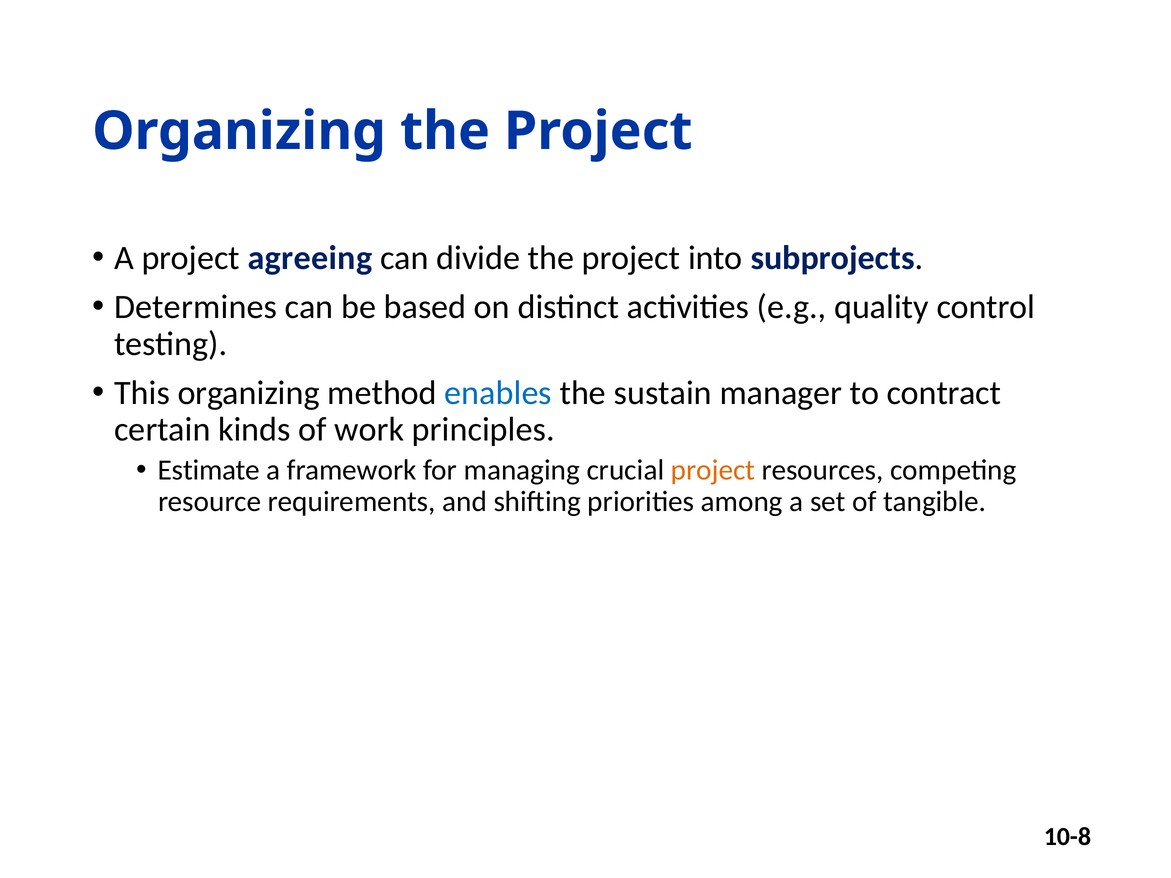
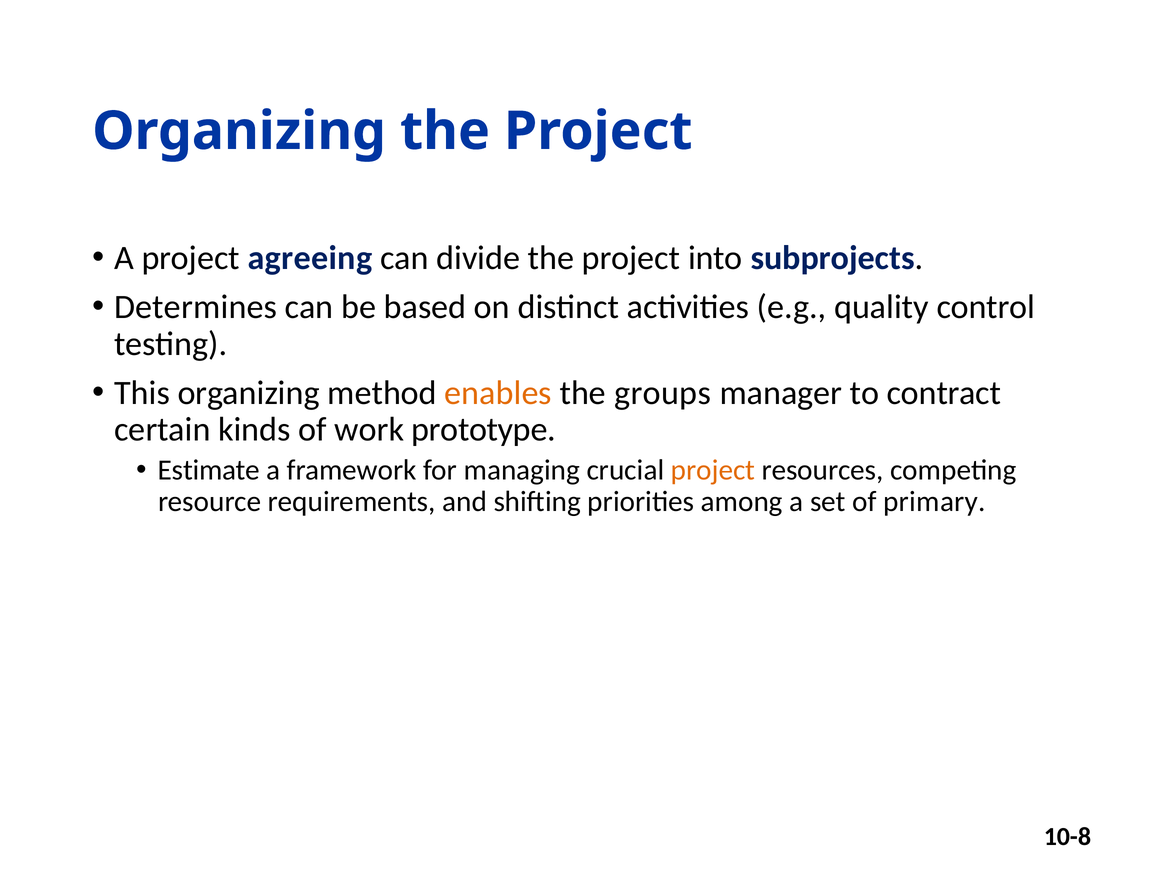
enables colour: blue -> orange
sustain: sustain -> groups
principles: principles -> prototype
tangible: tangible -> primary
